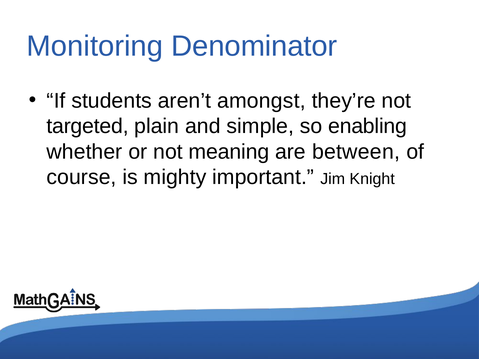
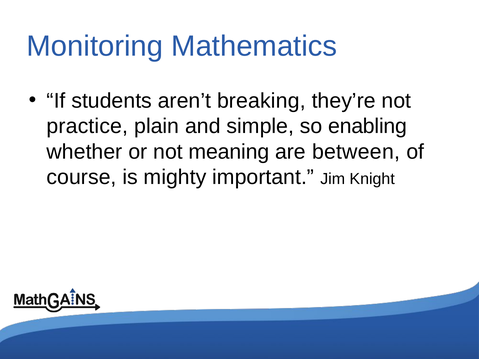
Denominator: Denominator -> Mathematics
amongst: amongst -> breaking
targeted: targeted -> practice
